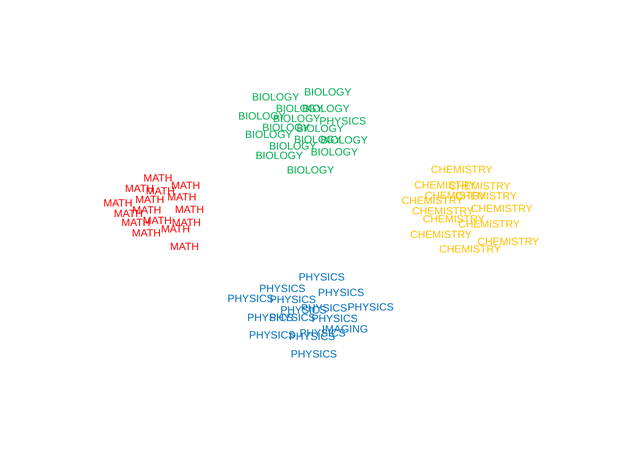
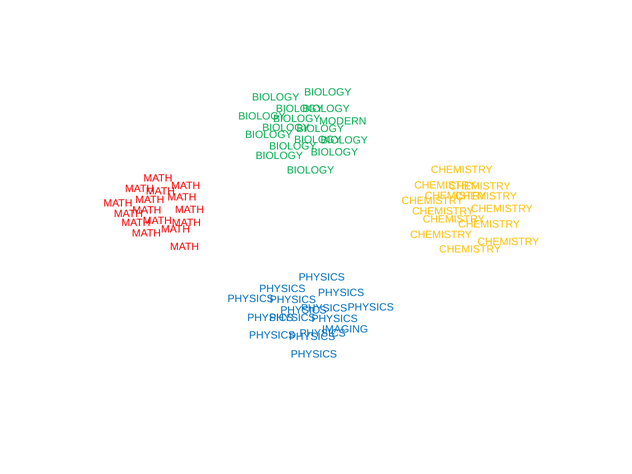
PHYSICS at (343, 121): PHYSICS -> MODERN
